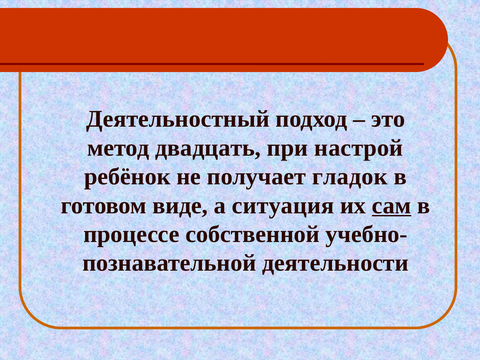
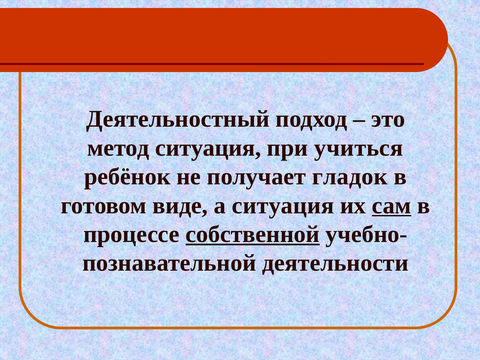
метод двадцать: двадцать -> ситуация
настрой: настрой -> учиться
собственной underline: none -> present
